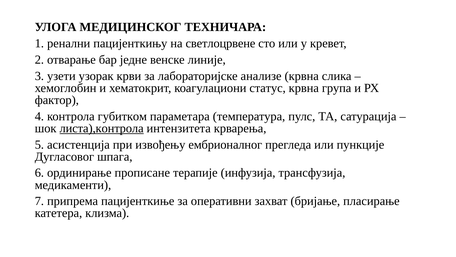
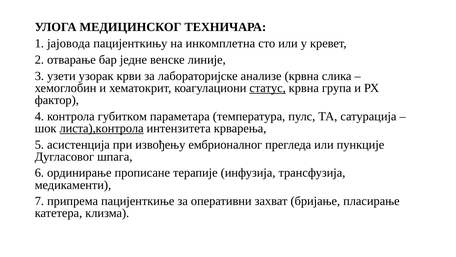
ренални: ренални -> јајовода
светлоцрвене: светлоцрвене -> инкомплетна
статус underline: none -> present
